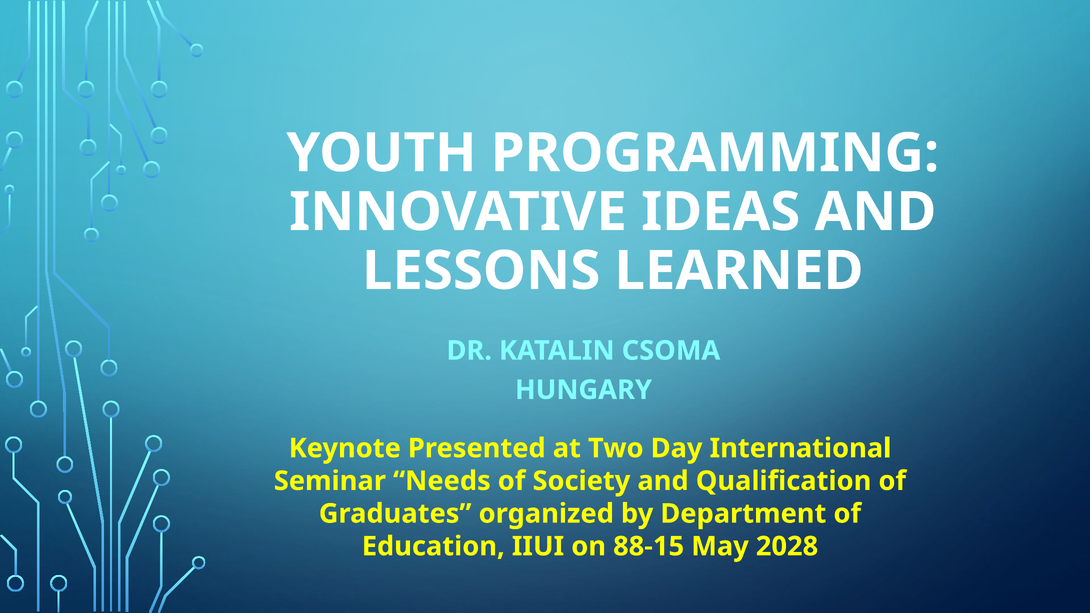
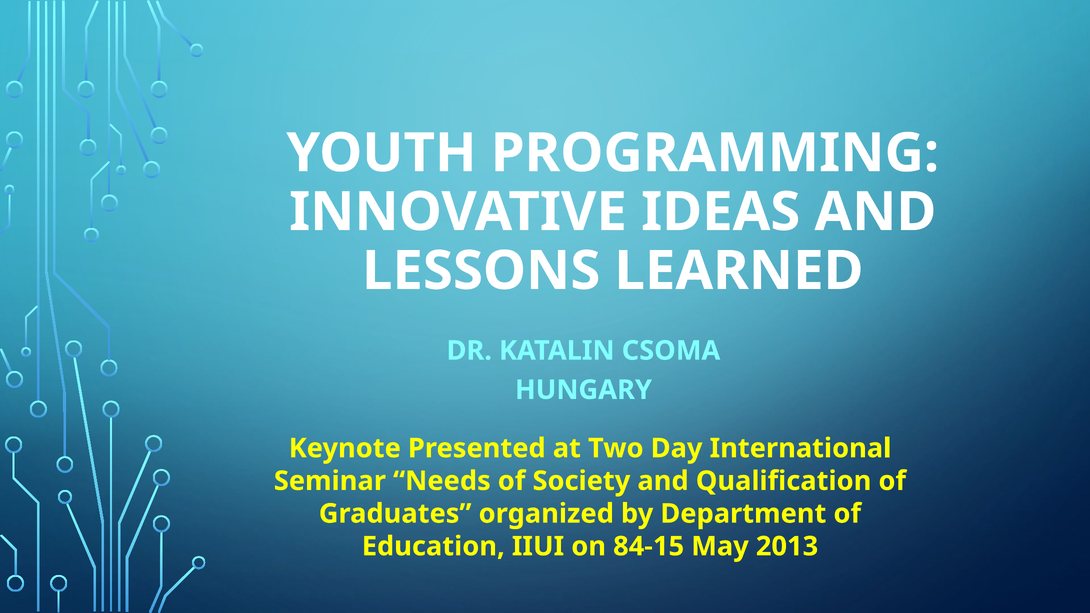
88-15: 88-15 -> 84-15
2028: 2028 -> 2013
